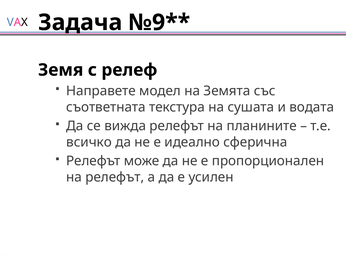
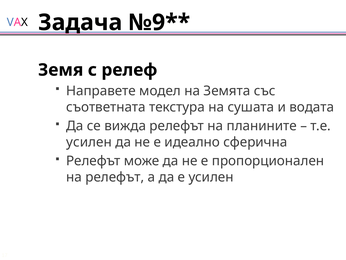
всичко at (89, 142): всичко -> усилен
